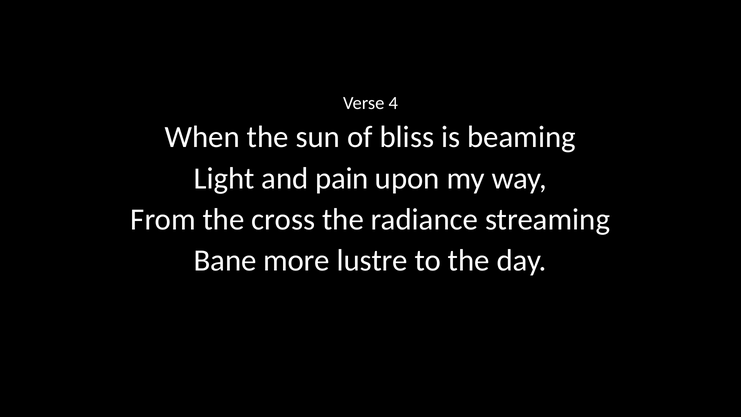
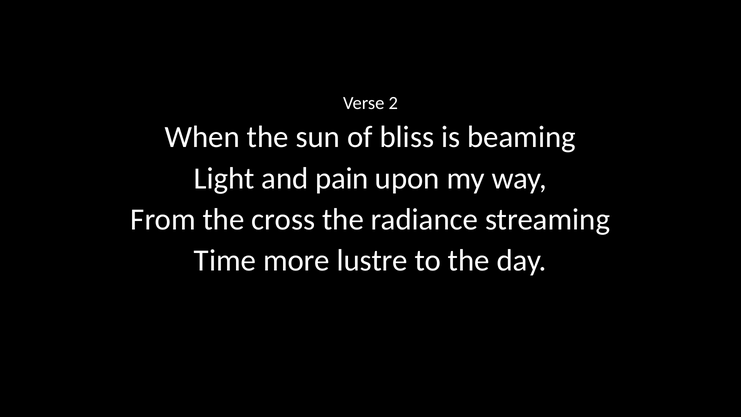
4: 4 -> 2
Bane: Bane -> Time
